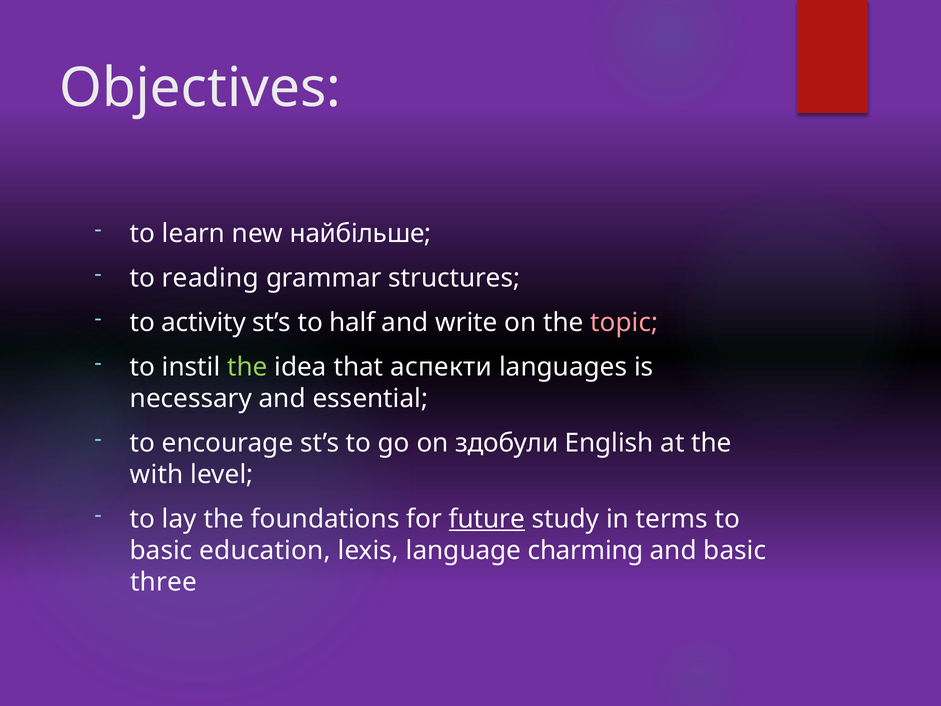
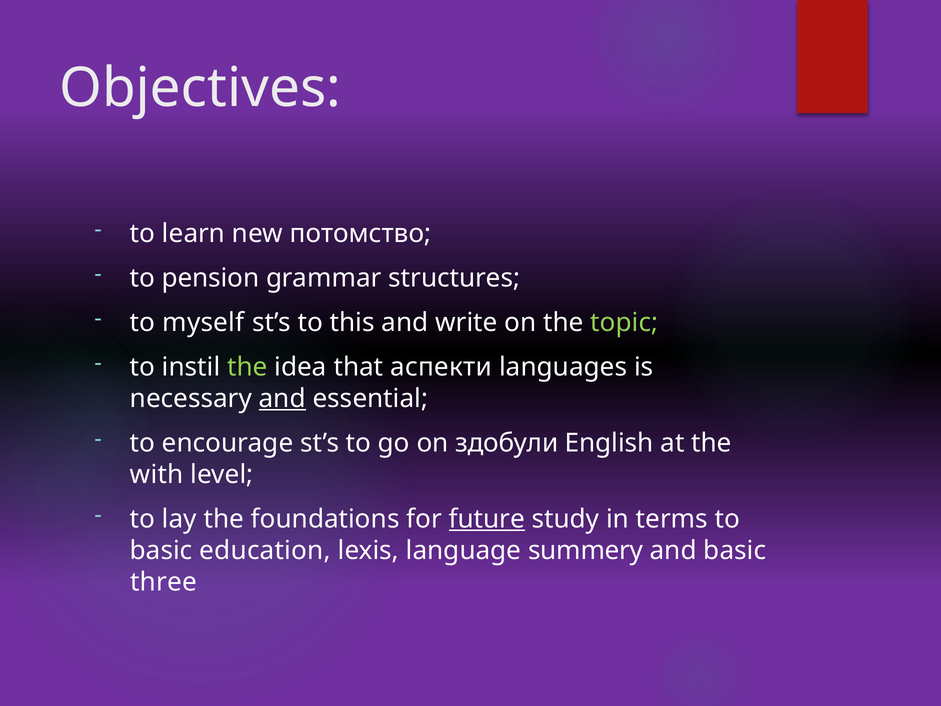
найбільше: найбільше -> потомство
reading: reading -> pension
activity: activity -> myself
half: half -> this
topic colour: pink -> light green
and at (282, 398) underline: none -> present
charming: charming -> summery
